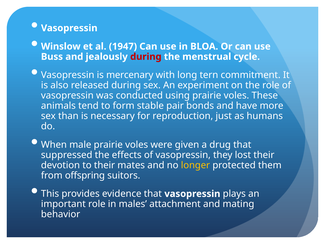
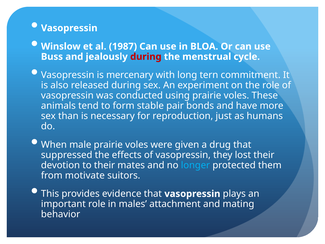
1947: 1947 -> 1987
longer colour: yellow -> light blue
offspring: offspring -> motivate
